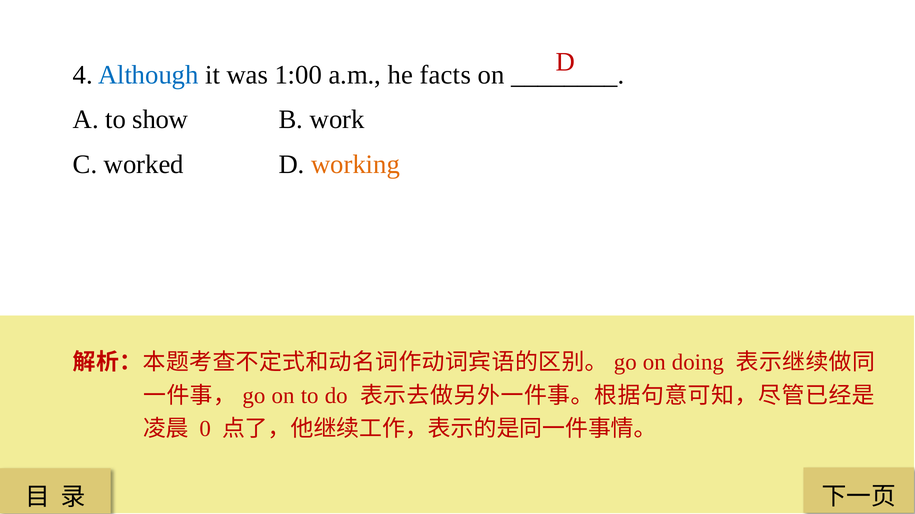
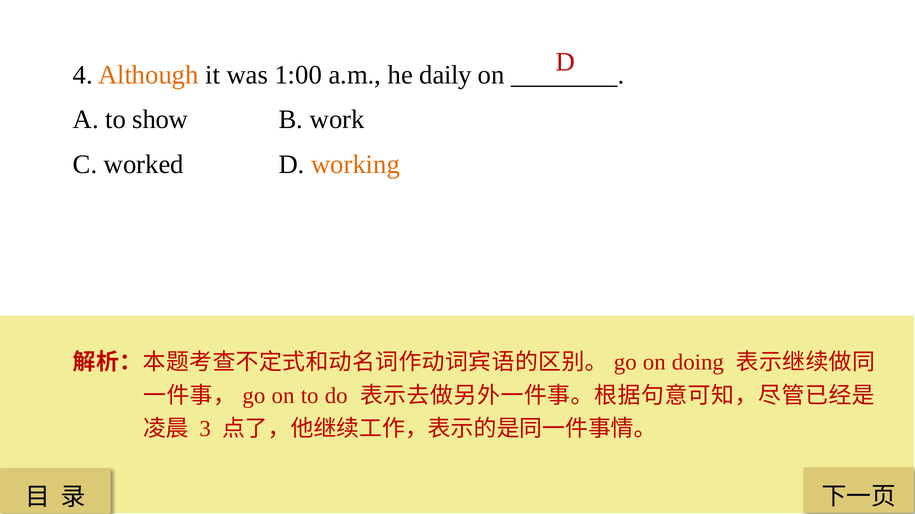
Although colour: blue -> orange
facts: facts -> daily
0: 0 -> 3
